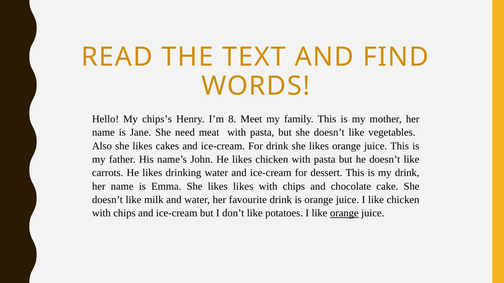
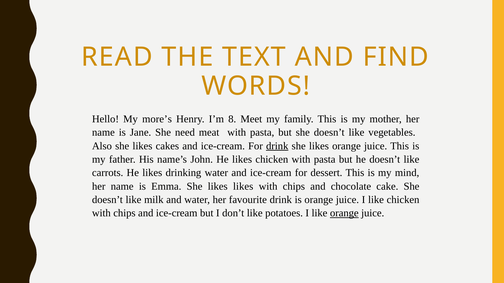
chips’s: chips’s -> more’s
drink at (277, 146) underline: none -> present
my drink: drink -> mind
